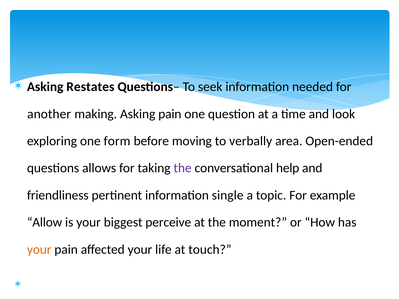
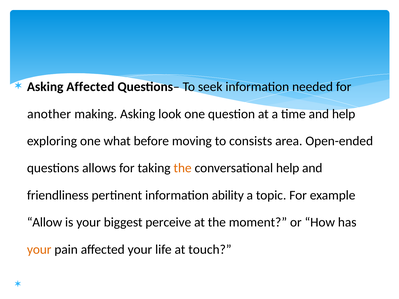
Asking Restates: Restates -> Affected
Asking pain: pain -> look
and look: look -> help
form: form -> what
verbally: verbally -> consists
the at (183, 168) colour: purple -> orange
single: single -> ability
